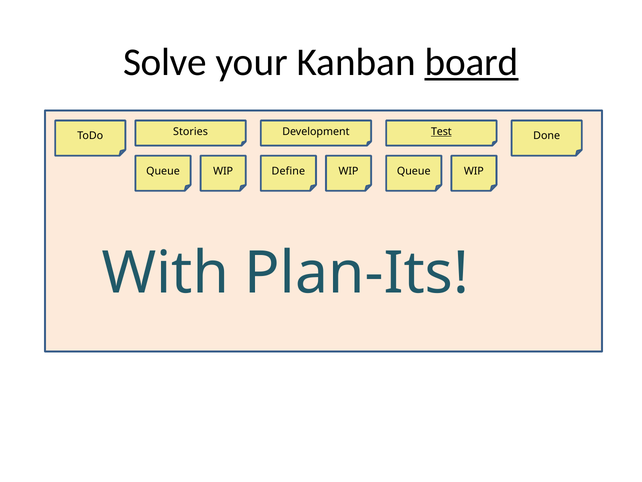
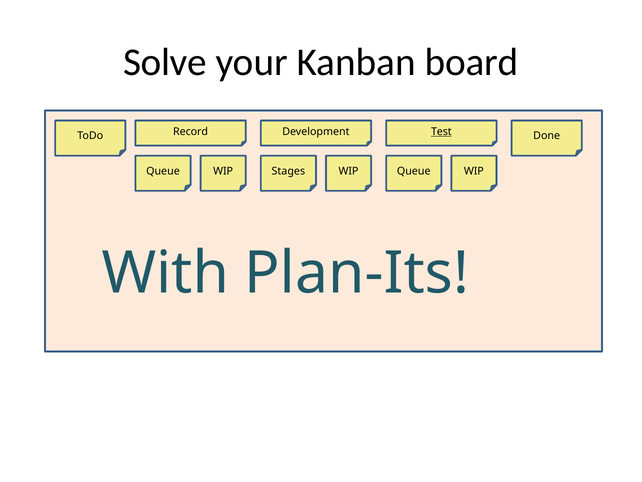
board underline: present -> none
Stories: Stories -> Record
Define: Define -> Stages
